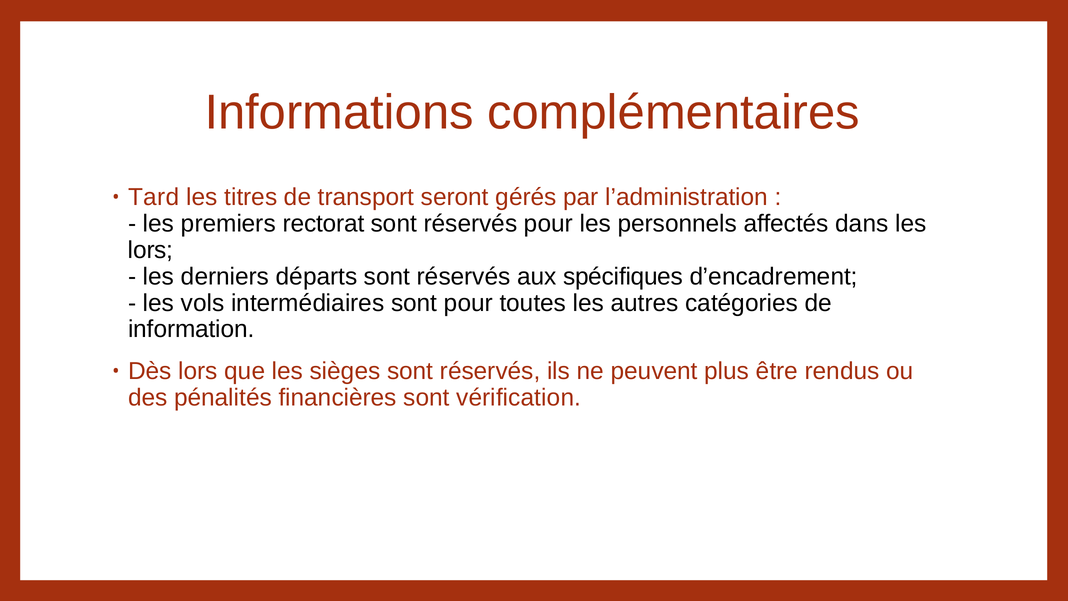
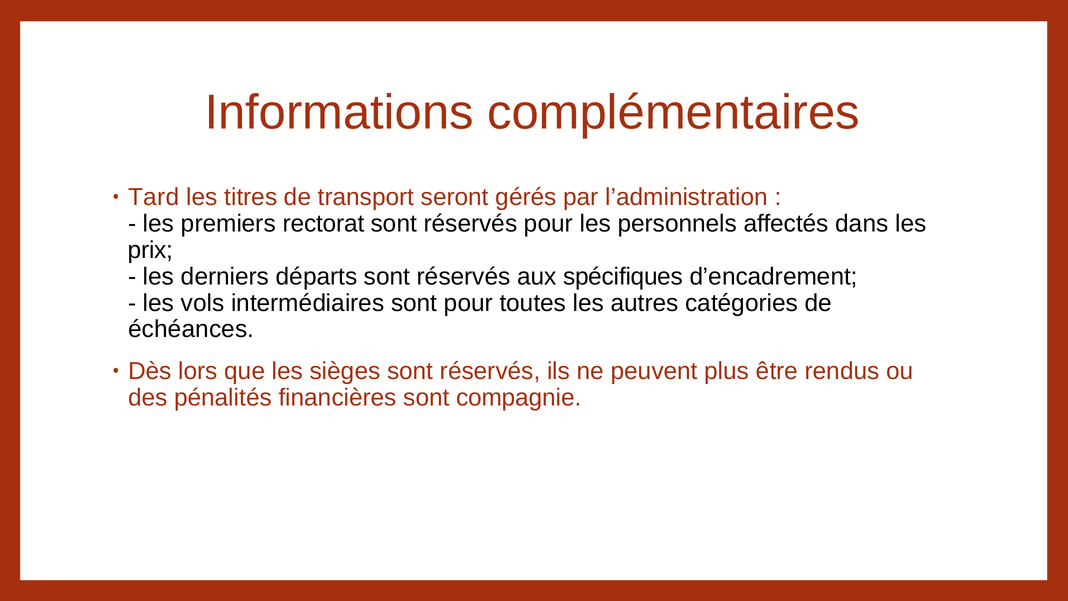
lors at (151, 250): lors -> prix
information: information -> échéances
vérification: vérification -> compagnie
